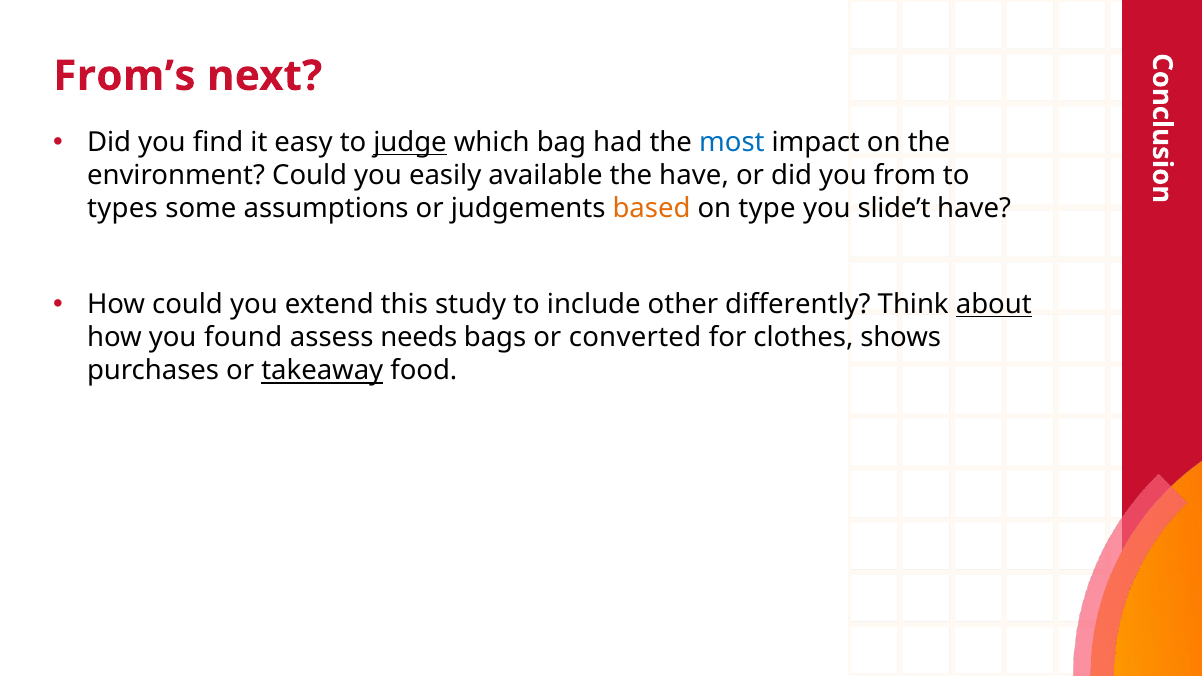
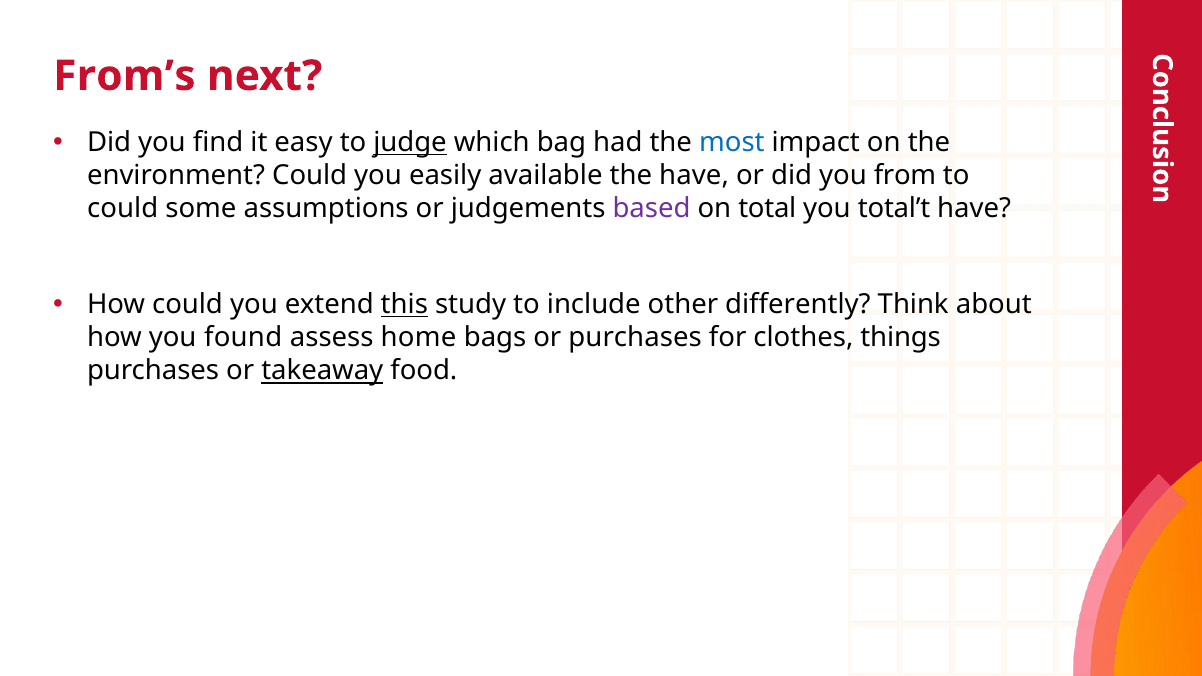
types at (123, 209): types -> could
based colour: orange -> purple
type: type -> total
slide’t: slide’t -> total’t
this underline: none -> present
about underline: present -> none
needs: needs -> home
or converted: converted -> purchases
shows: shows -> things
